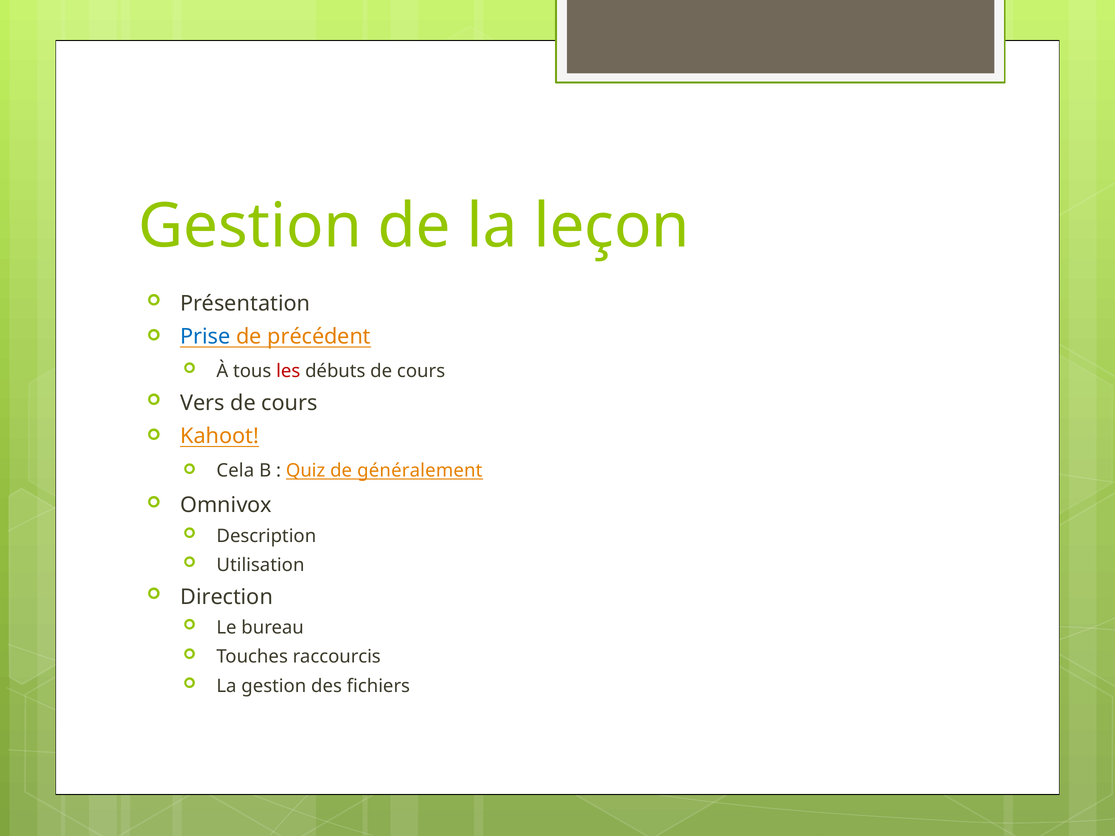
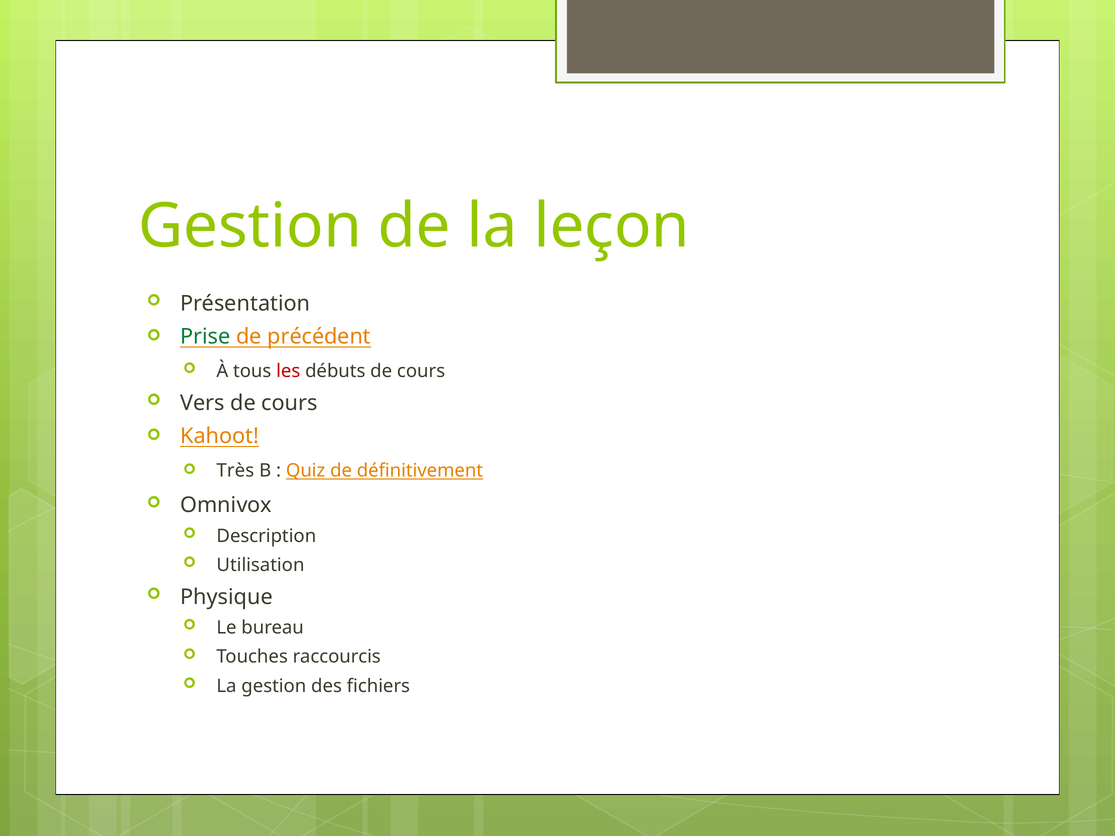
Prise colour: blue -> green
Cela: Cela -> Très
généralement: généralement -> définitivement
Direction: Direction -> Physique
